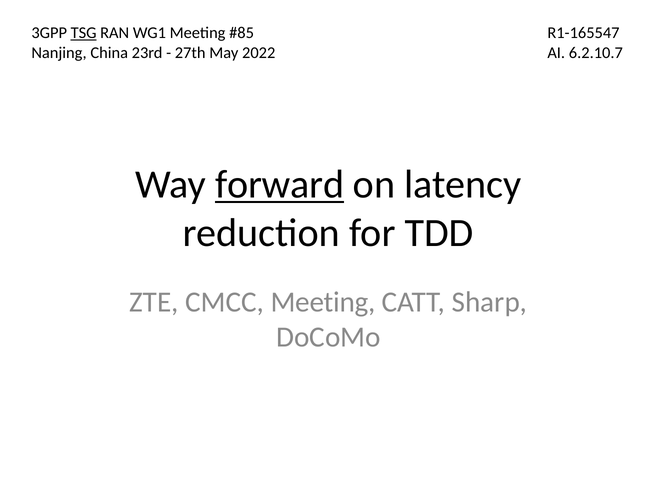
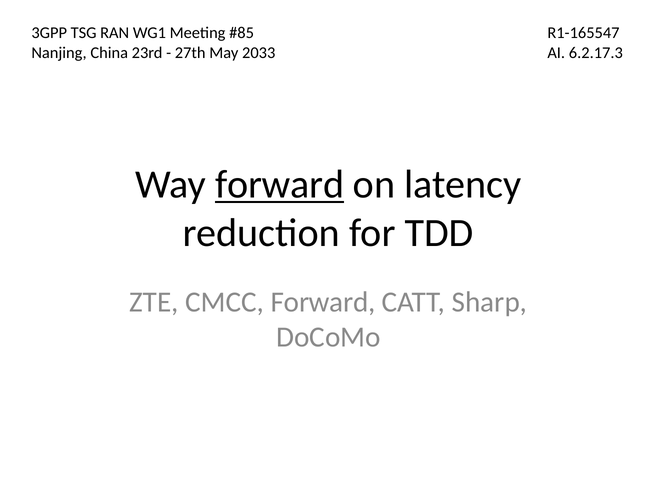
TSG underline: present -> none
2022: 2022 -> 2033
6.2.10.7: 6.2.10.7 -> 6.2.17.3
CMCC Meeting: Meeting -> Forward
